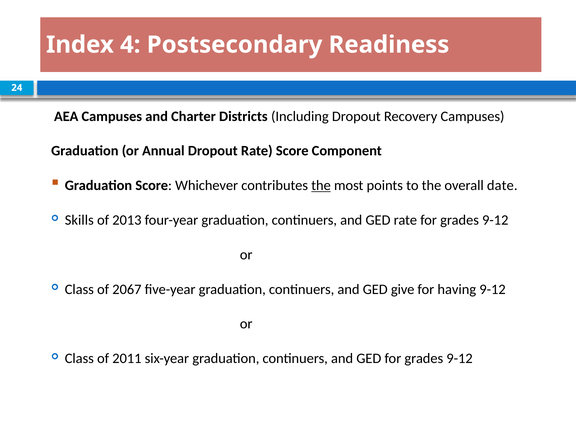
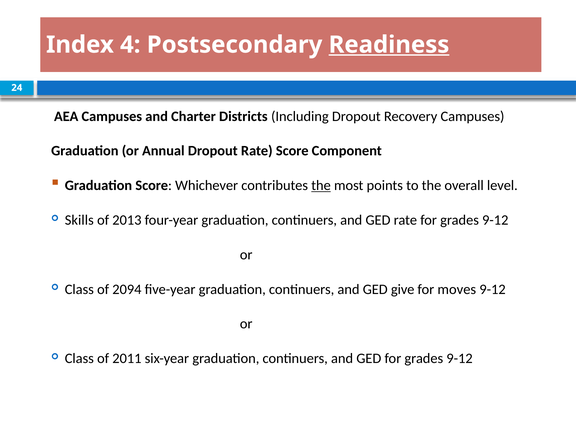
Readiness underline: none -> present
date: date -> level
2067: 2067 -> 2094
having: having -> moves
